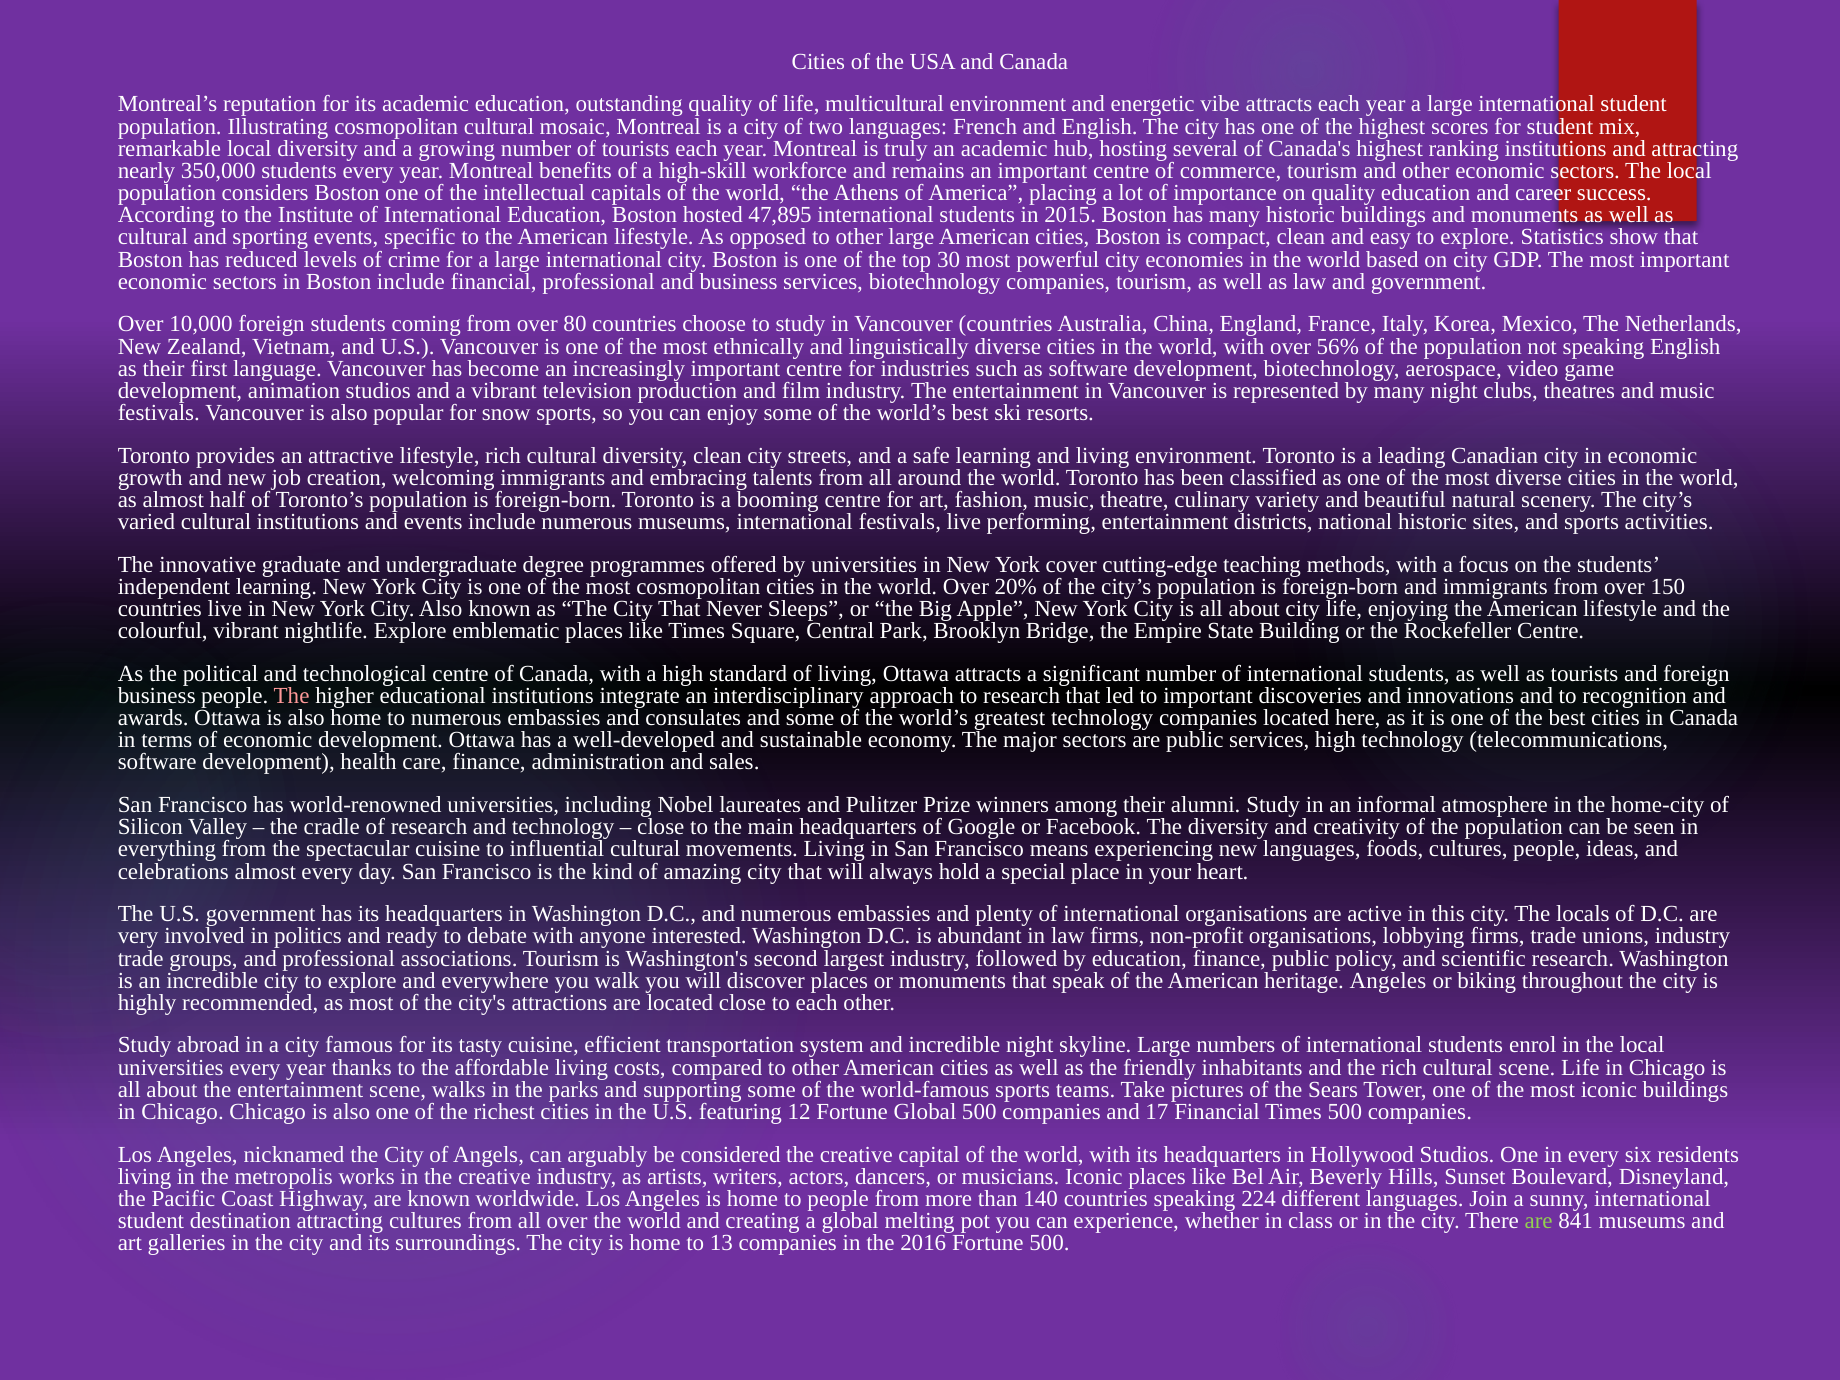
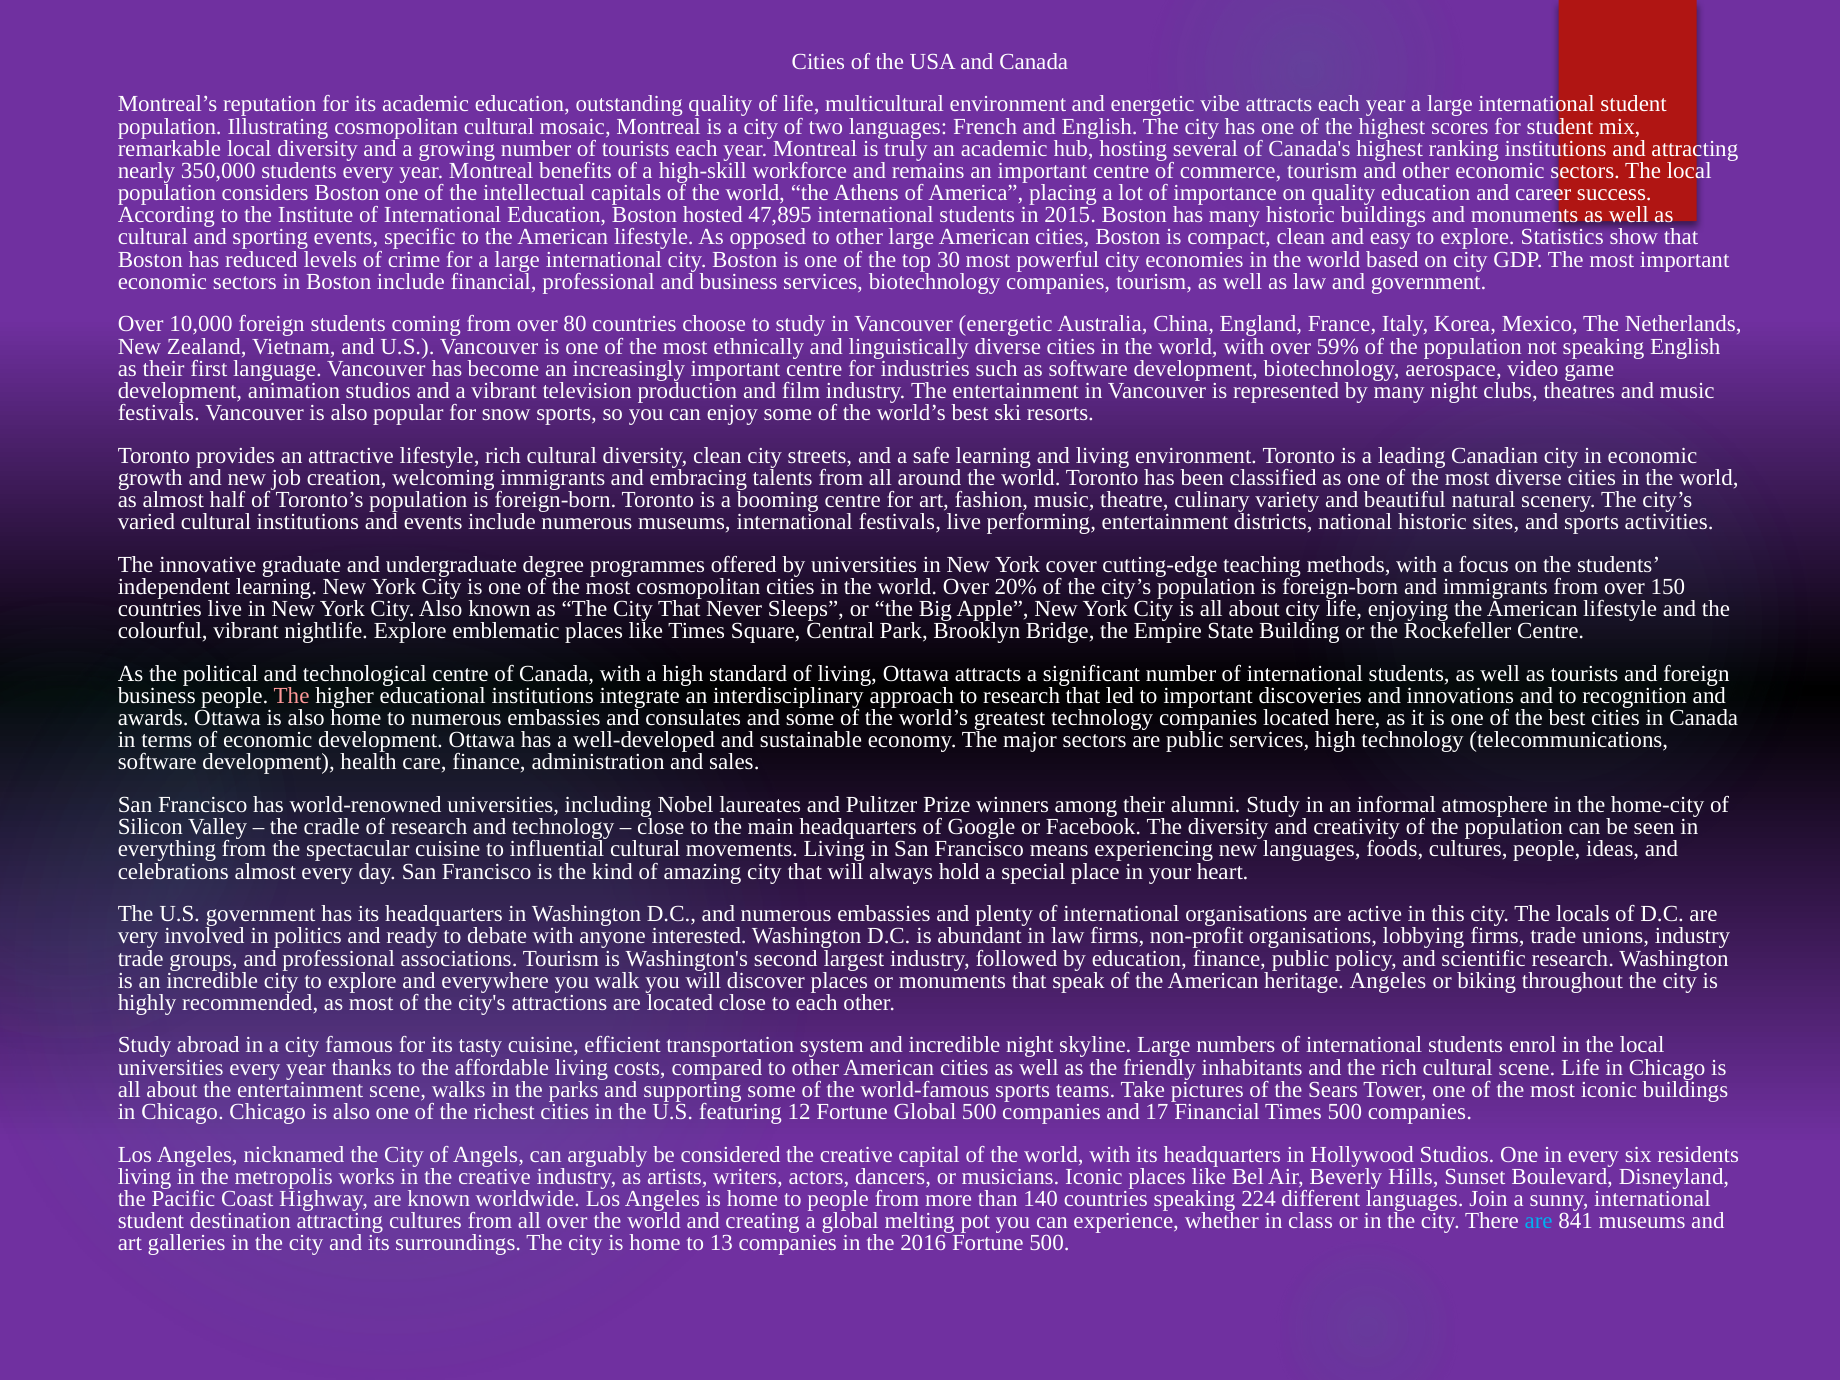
Vancouver countries: countries -> energetic
56%: 56% -> 59%
are at (1539, 1221) colour: light green -> light blue
